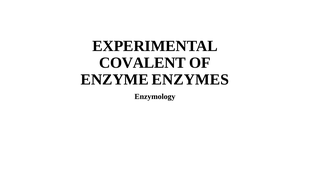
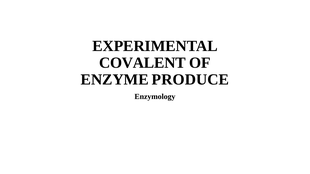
ENZYMES: ENZYMES -> PRODUCE
